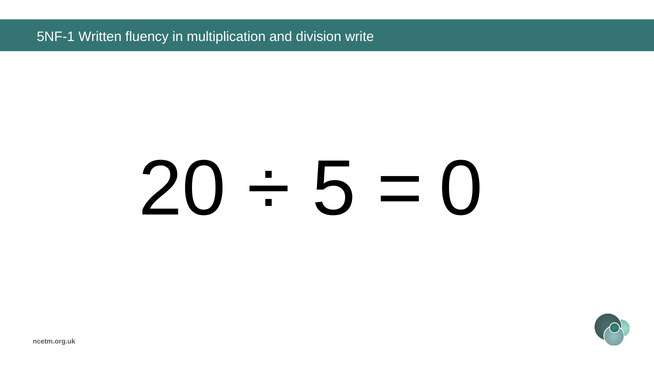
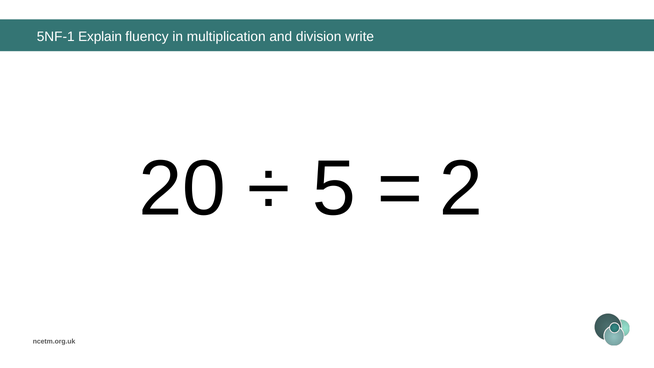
Written: Written -> Explain
0: 0 -> 2
